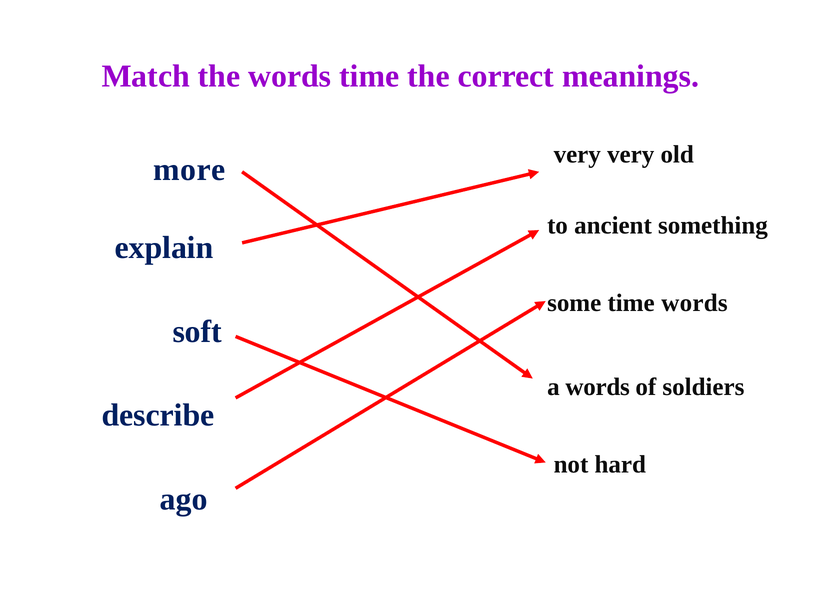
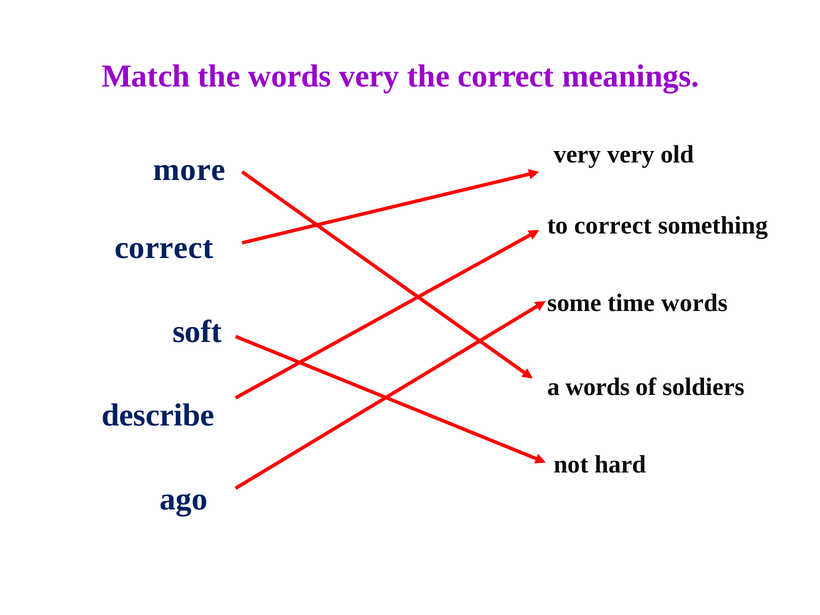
words time: time -> very
to ancient: ancient -> correct
explain at (164, 248): explain -> correct
